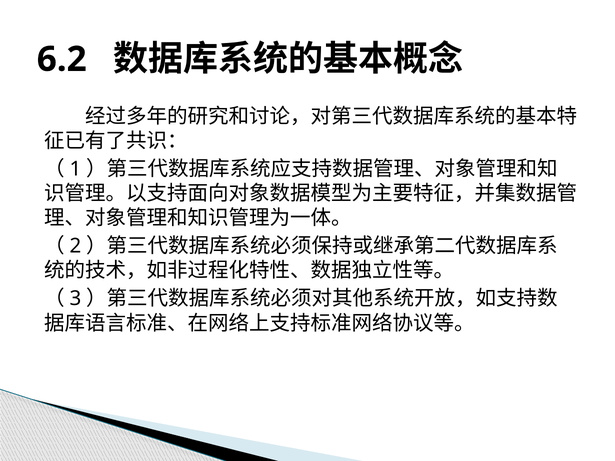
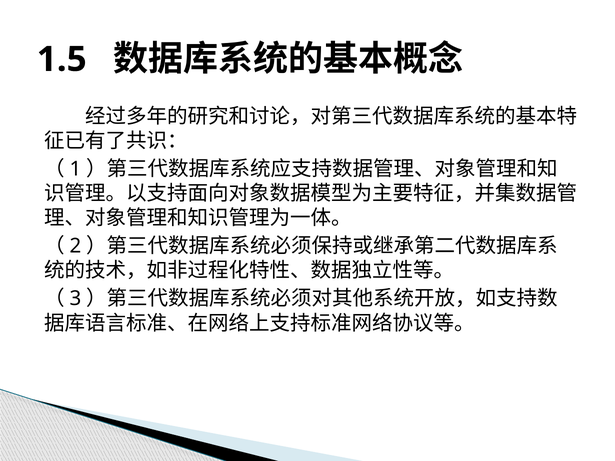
6.2: 6.2 -> 1.5
